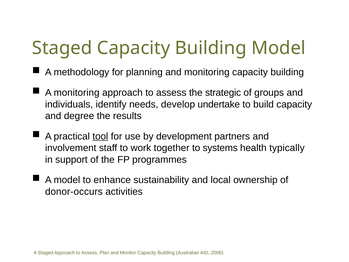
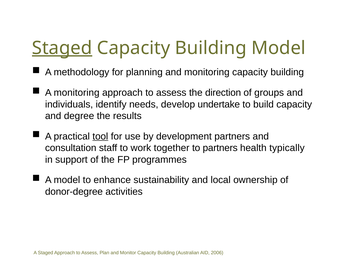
Staged at (62, 48) underline: none -> present
strategic: strategic -> direction
involvement: involvement -> consultation
to systems: systems -> partners
donor-occurs: donor-occurs -> donor-degree
